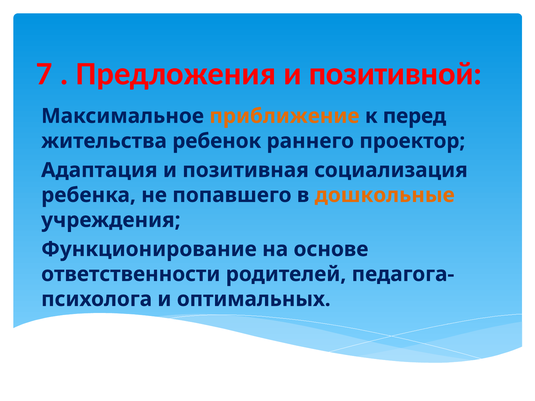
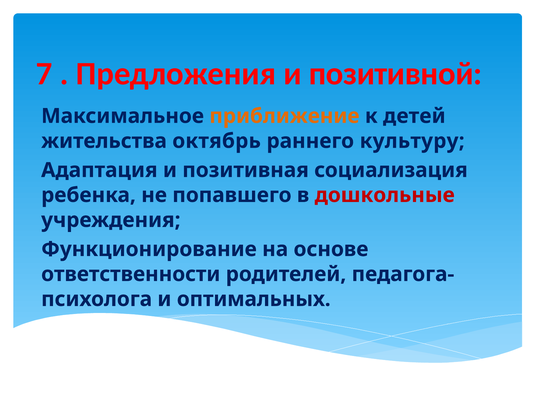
перед: перед -> детей
ребенок: ребенок -> октябрь
проектор: проектор -> культуру
дошкольные colour: orange -> red
